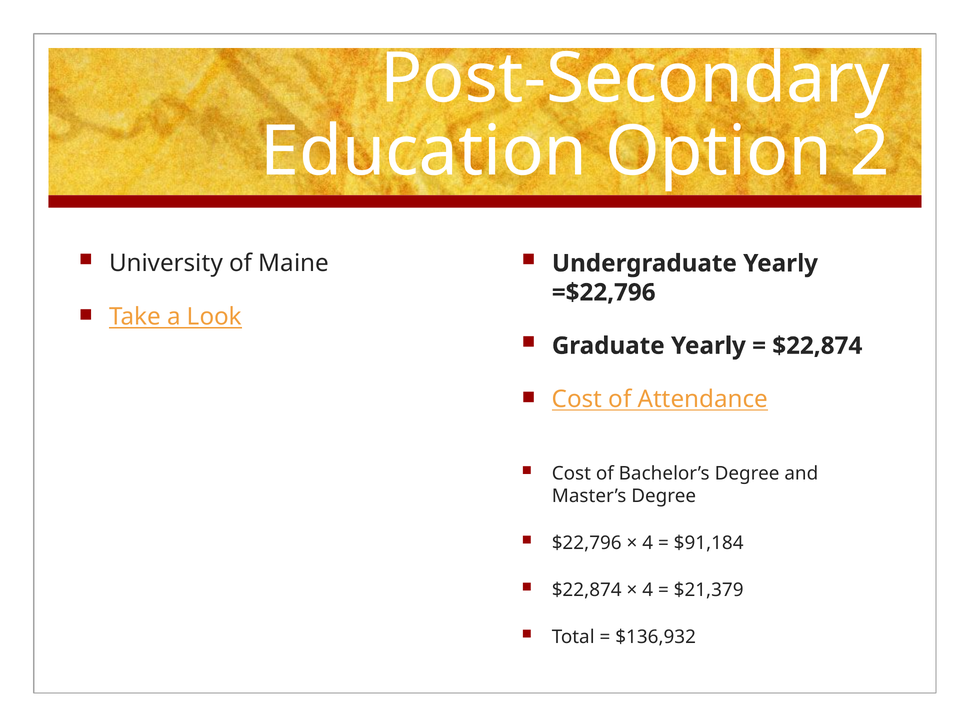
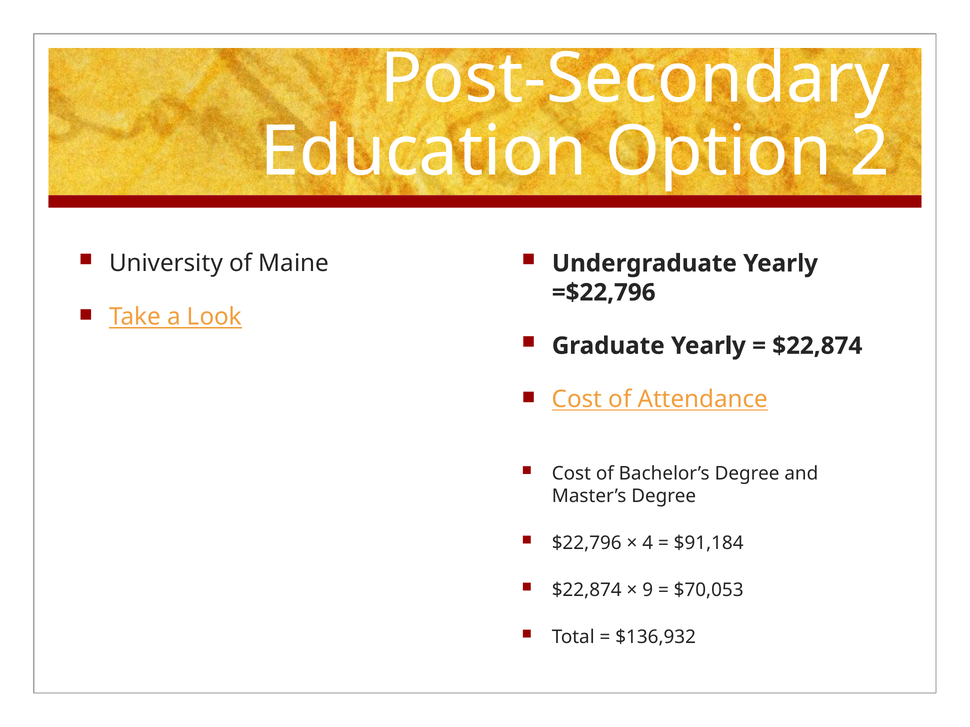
4 at (648, 590): 4 -> 9
$21,379: $21,379 -> $70,053
